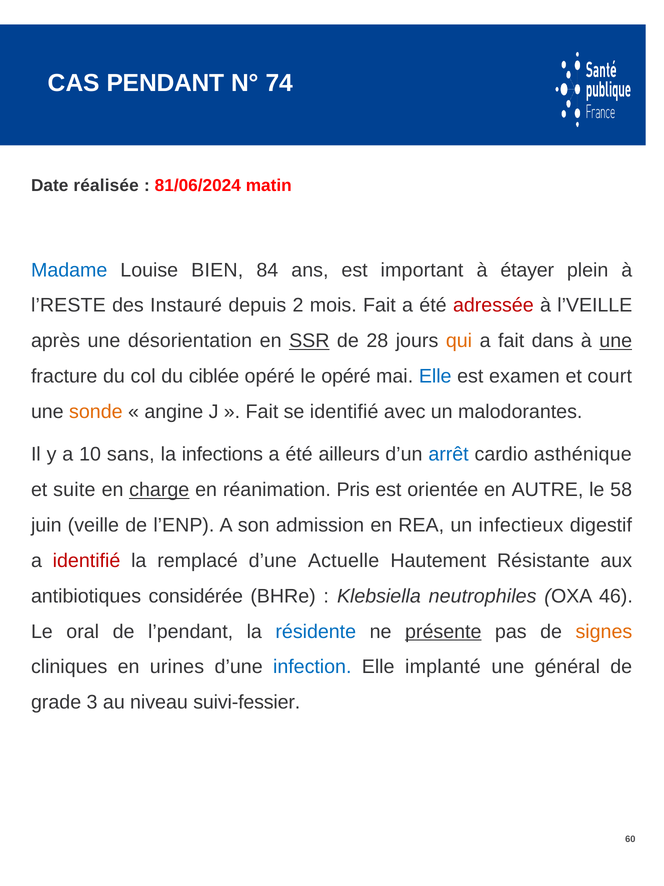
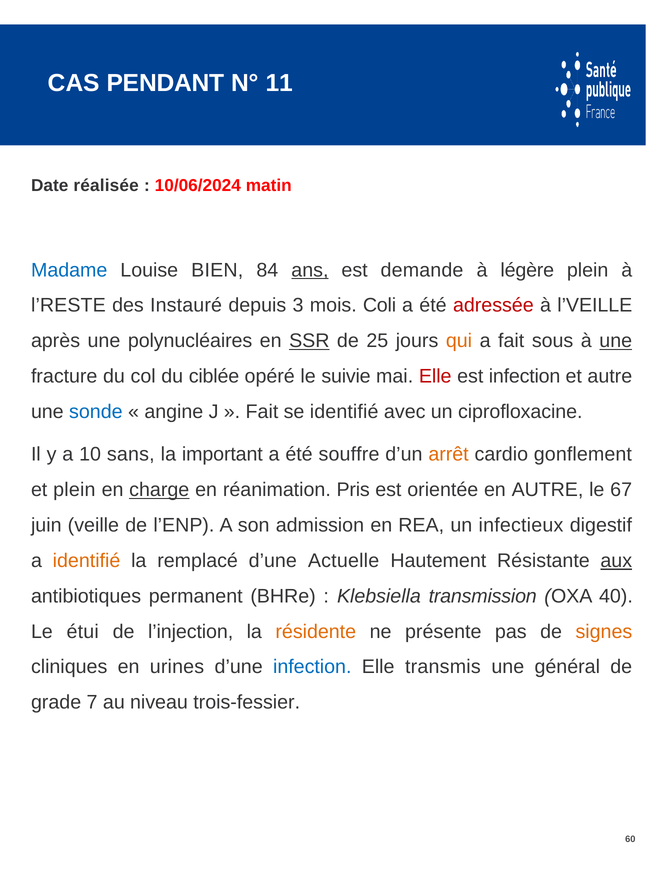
74: 74 -> 11
81/06/2024: 81/06/2024 -> 10/06/2024
ans underline: none -> present
important: important -> demande
étayer: étayer -> légère
2: 2 -> 3
mois Fait: Fait -> Coli
désorientation: désorientation -> polynucléaires
28: 28 -> 25
dans: dans -> sous
le opéré: opéré -> suivie
Elle at (435, 376) colour: blue -> red
est examen: examen -> infection
et court: court -> autre
sonde colour: orange -> blue
malodorantes: malodorantes -> ciprofloxacine
infections: infections -> important
ailleurs: ailleurs -> souffre
arrêt colour: blue -> orange
asthénique: asthénique -> gonflement
et suite: suite -> plein
58: 58 -> 67
identifié at (87, 560) colour: red -> orange
aux underline: none -> present
considérée: considérée -> permanent
neutrophiles: neutrophiles -> transmission
46: 46 -> 40
oral: oral -> étui
l’pendant: l’pendant -> l’injection
résidente colour: blue -> orange
présente underline: present -> none
implanté: implanté -> transmis
3: 3 -> 7
suivi-fessier: suivi-fessier -> trois-fessier
